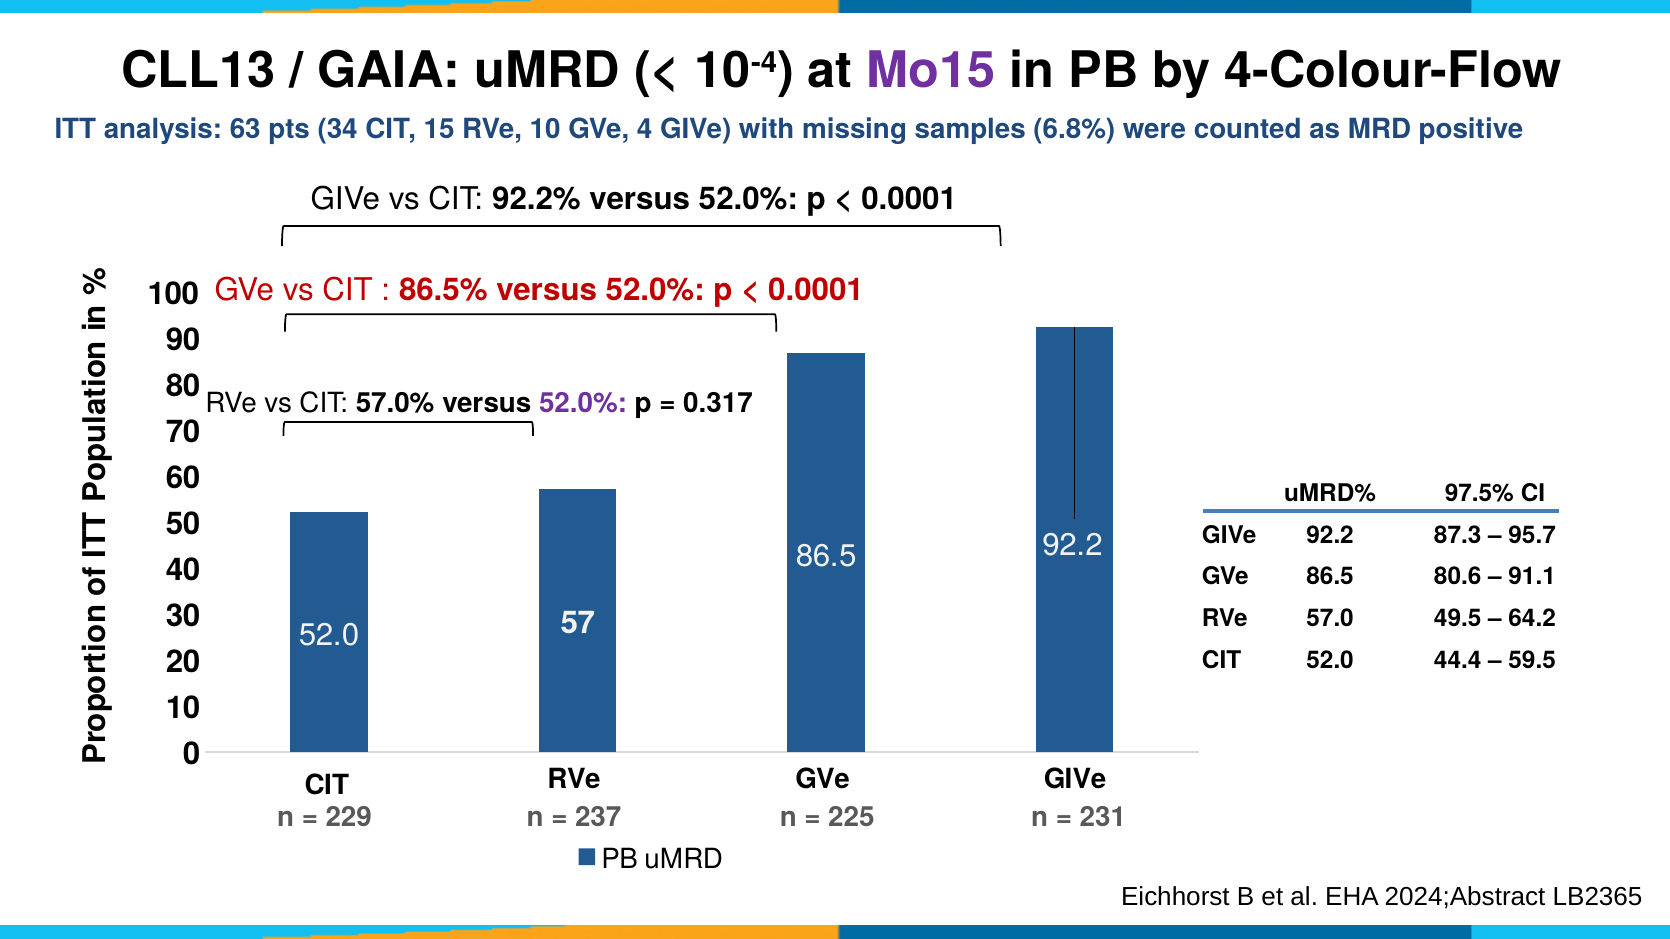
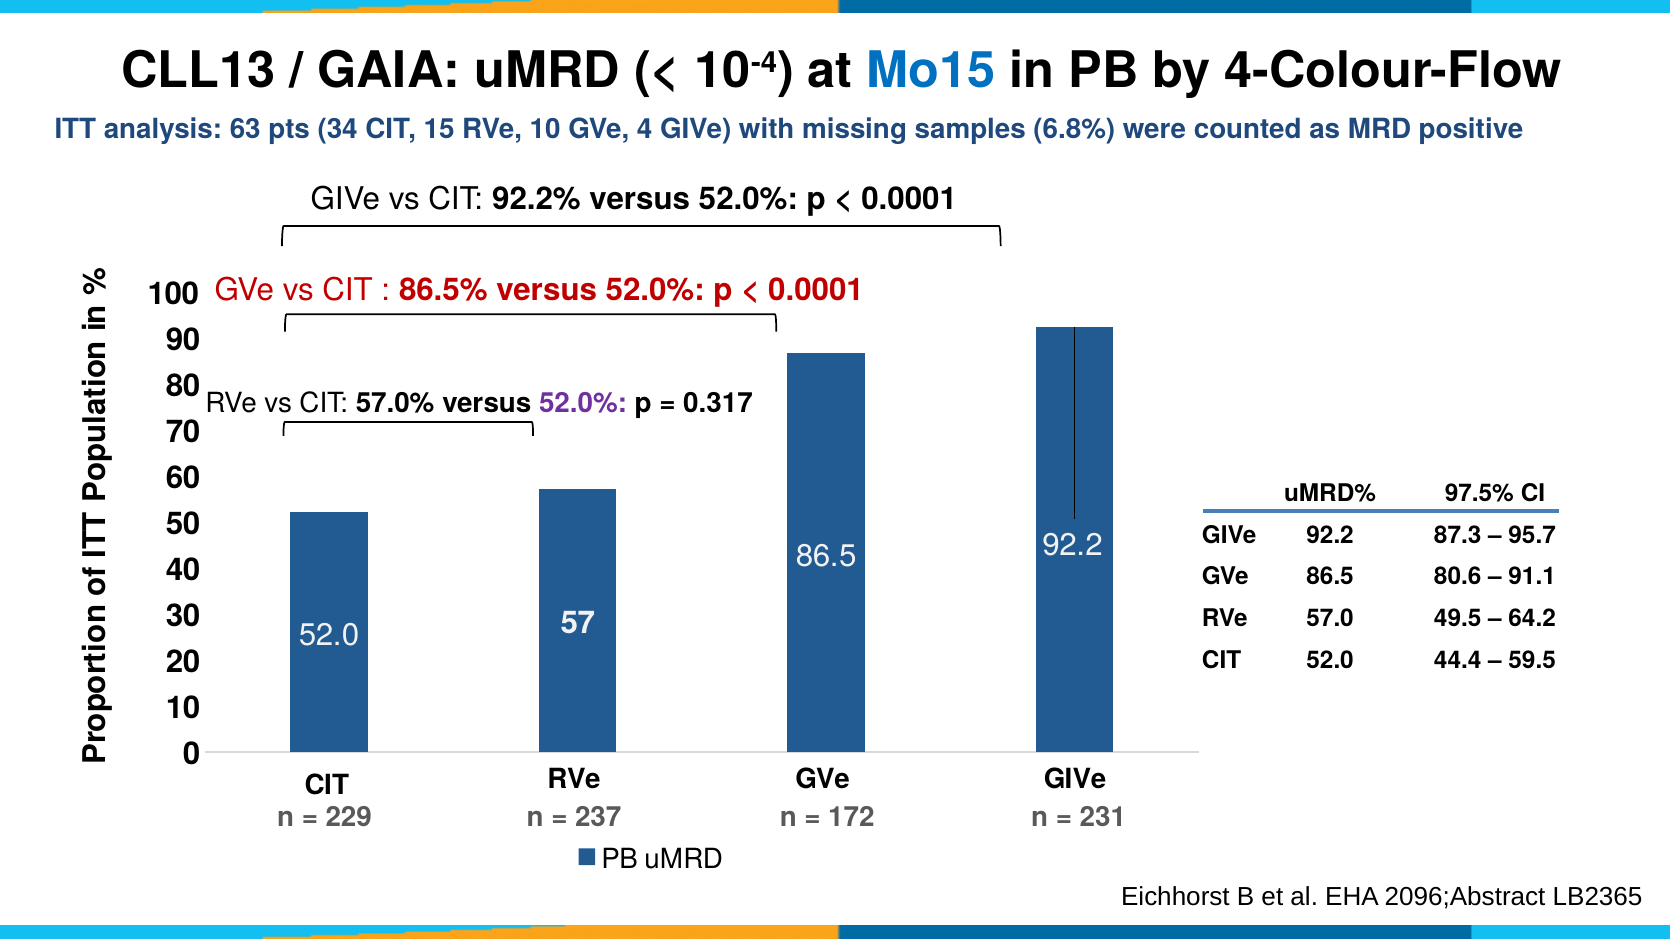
Mo15 colour: purple -> blue
225: 225 -> 172
2024;Abstract: 2024;Abstract -> 2096;Abstract
